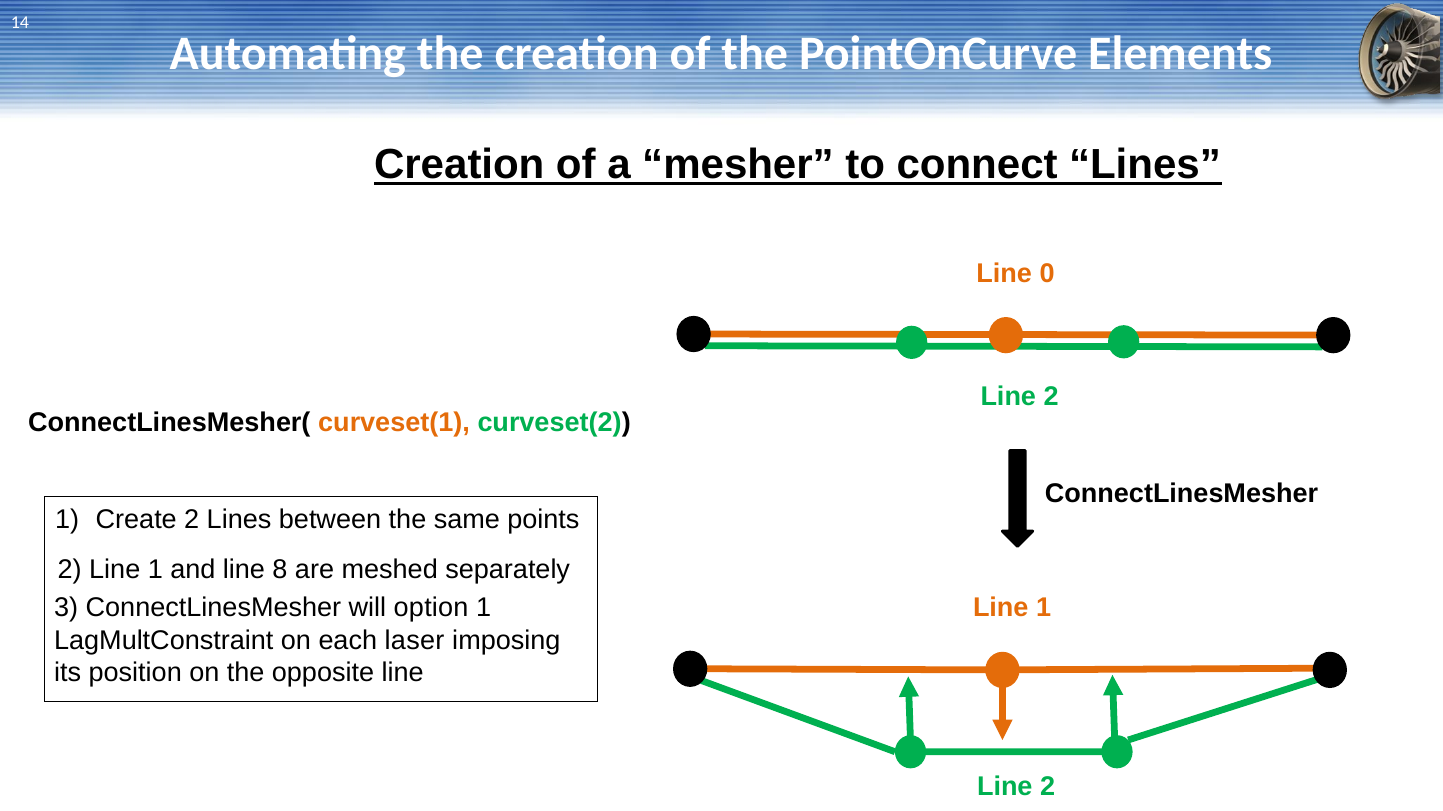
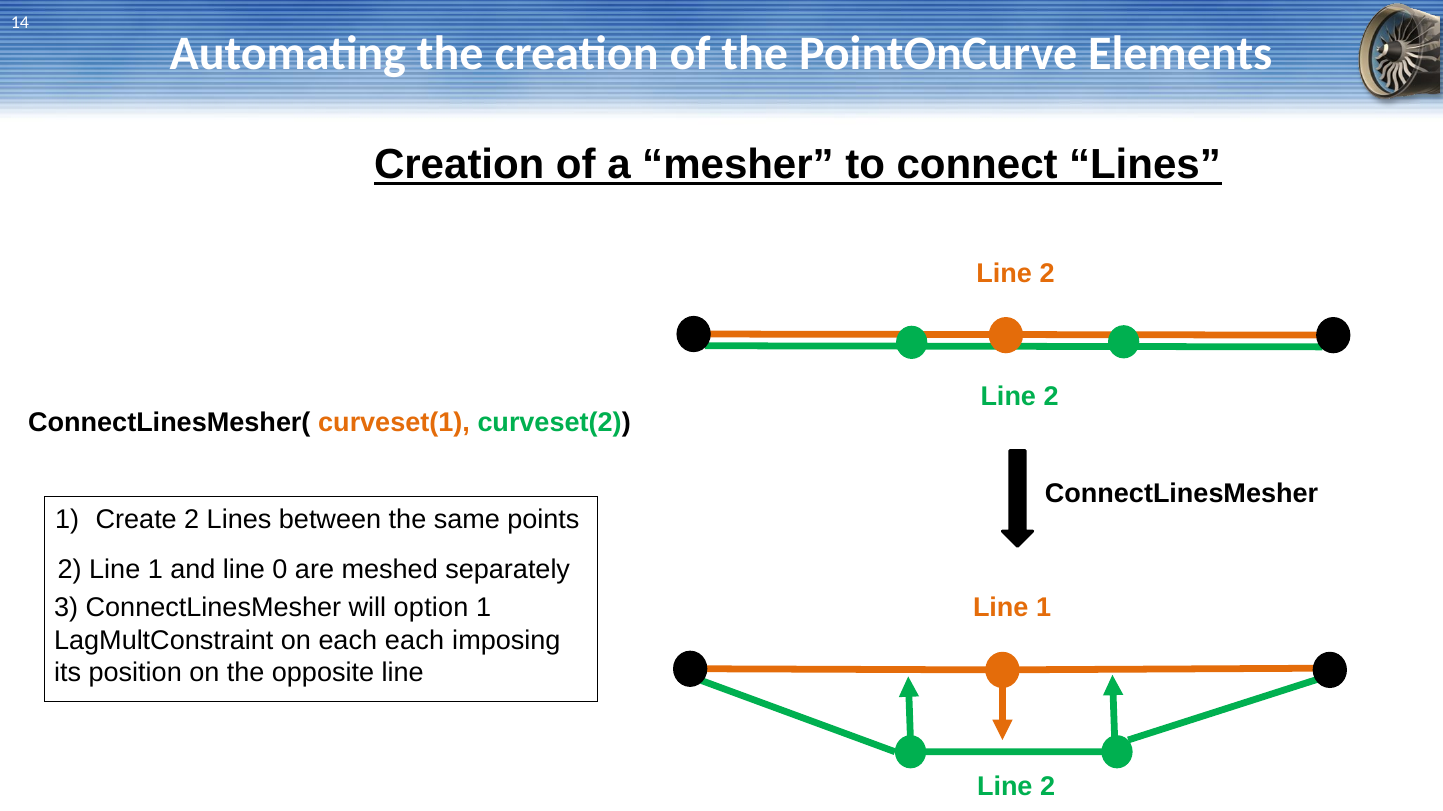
0 at (1047, 273): 0 -> 2
8: 8 -> 0
each laser: laser -> each
